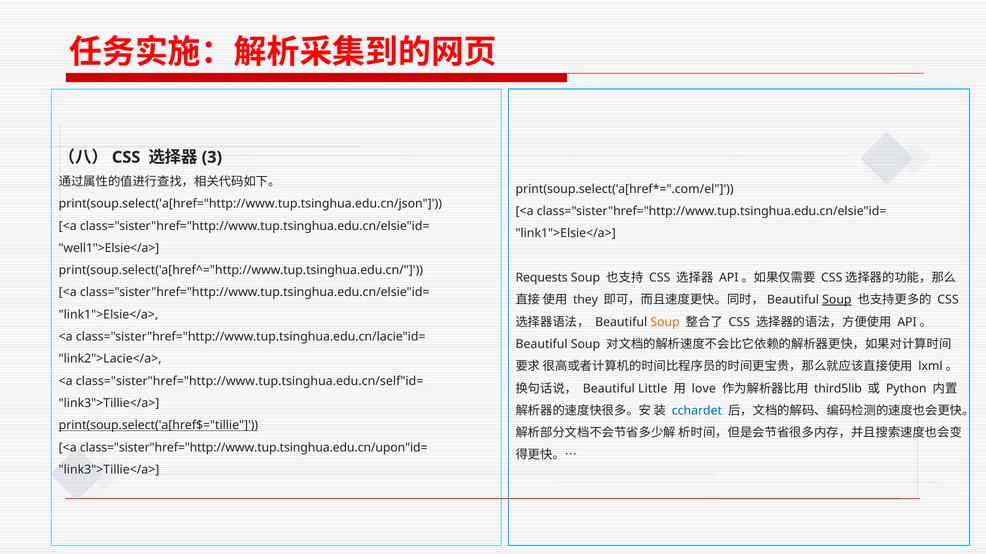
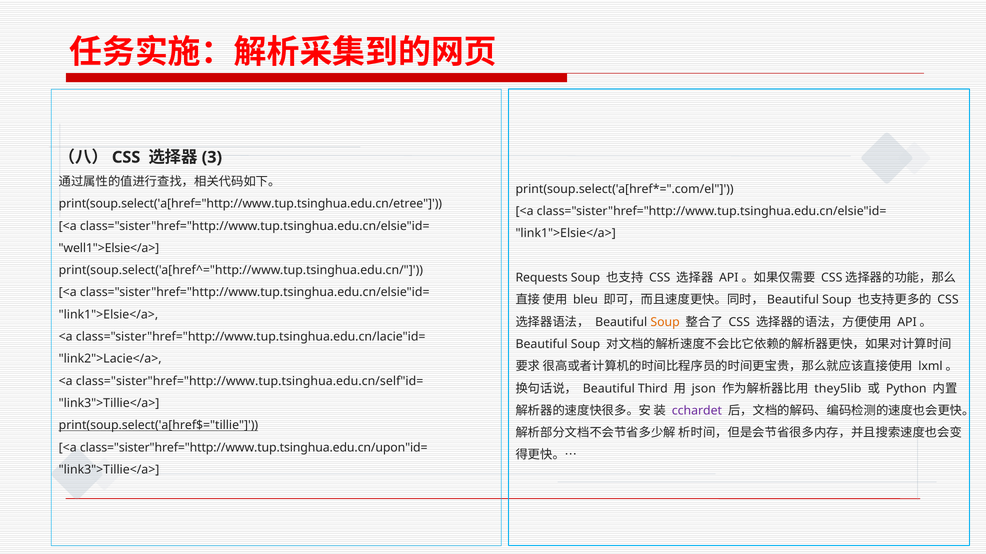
print(soup.select('a[href="http://www.tup.tsinghua.edu.cn/json: print(soup.select('a[href="http://www.tup.tsinghua.edu.cn/json -> print(soup.select('a[href="http://www.tup.tsinghua.edu.cn/etree
they: they -> bleu
Soup at (837, 300) underline: present -> none
Little: Little -> Third
love: love -> json
third5lib: third5lib -> they5lib
cchardet colour: blue -> purple
